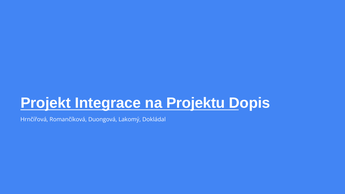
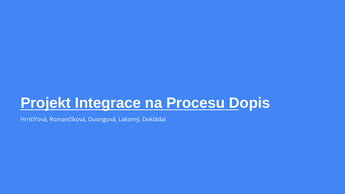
Projektu: Projektu -> Procesu
